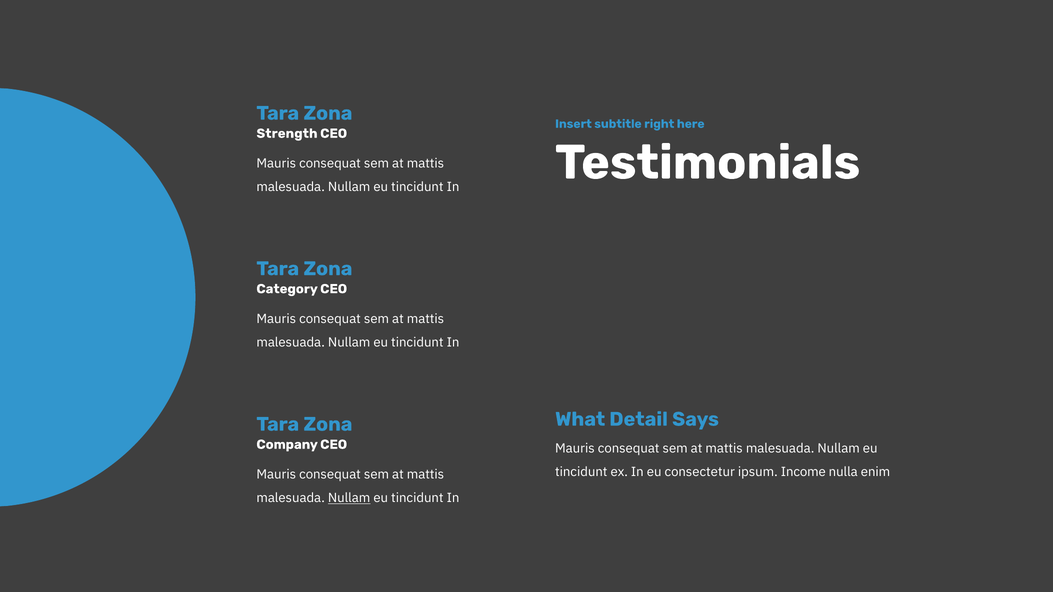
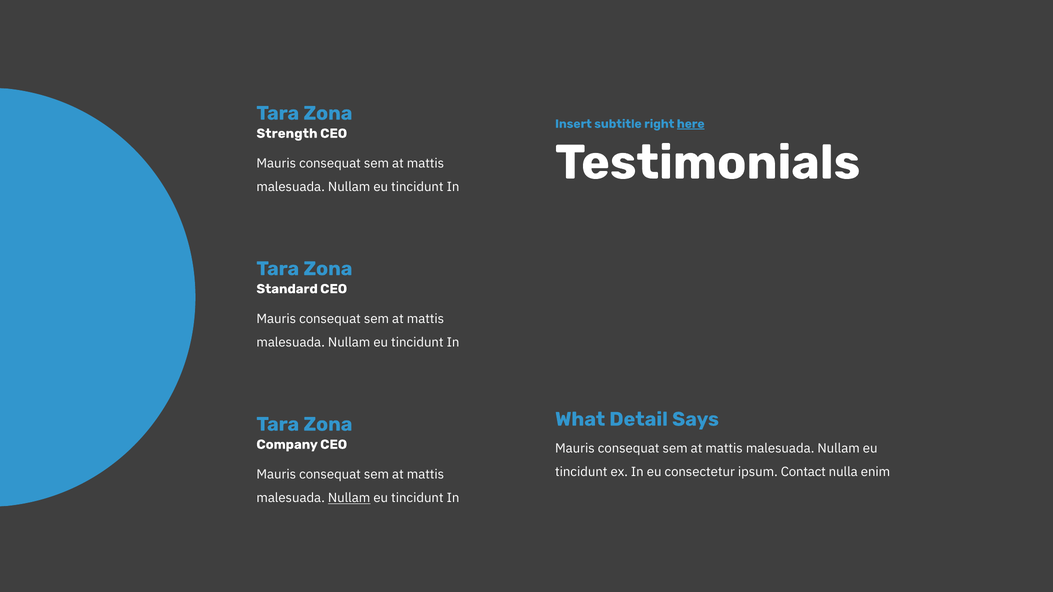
here underline: none -> present
Category: Category -> Standard
Income: Income -> Contact
